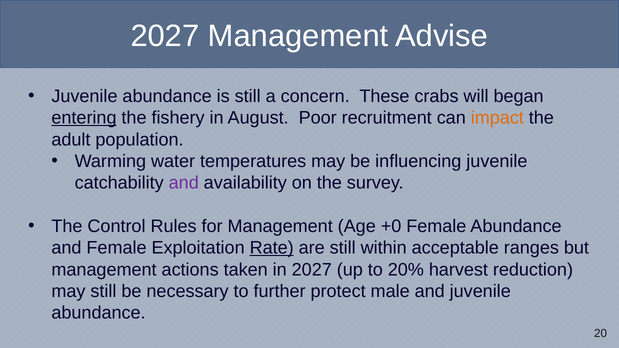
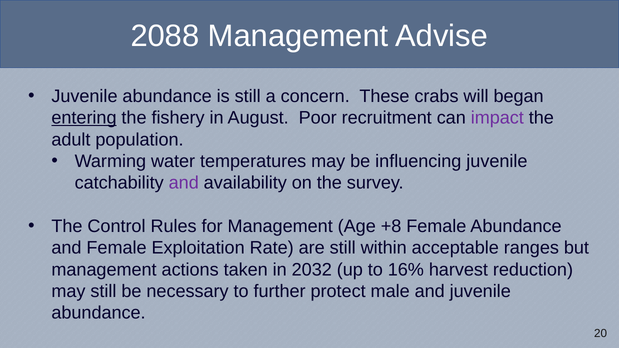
2027 at (165, 36): 2027 -> 2088
impact colour: orange -> purple
+0: +0 -> +8
Rate underline: present -> none
in 2027: 2027 -> 2032
20%: 20% -> 16%
